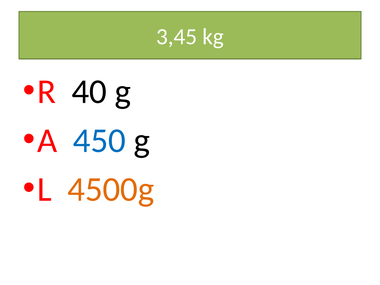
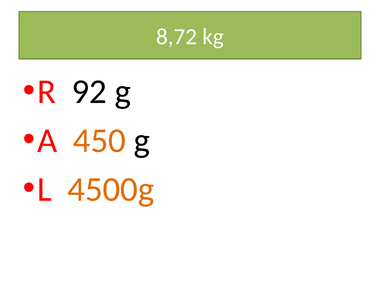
3,45: 3,45 -> 8,72
40: 40 -> 92
450 colour: blue -> orange
